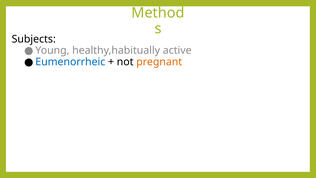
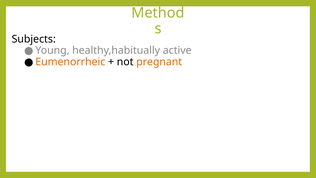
Eumenorrheic colour: blue -> orange
